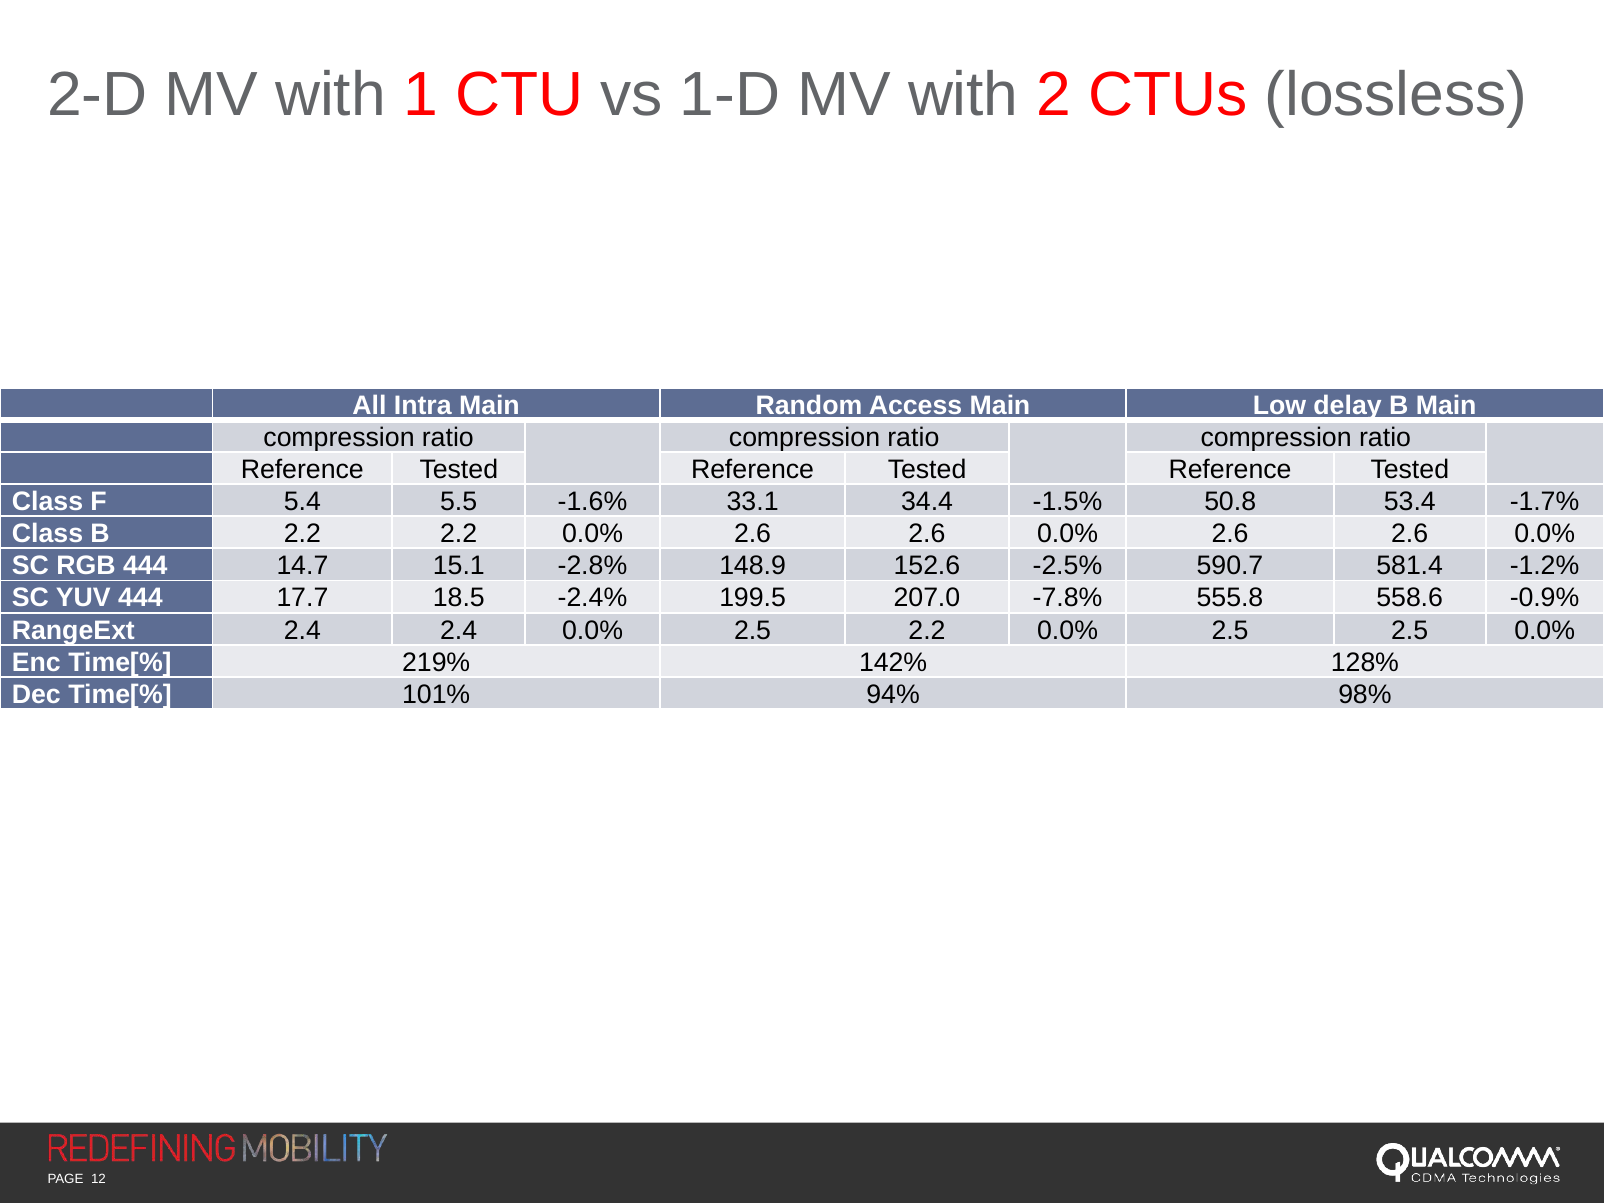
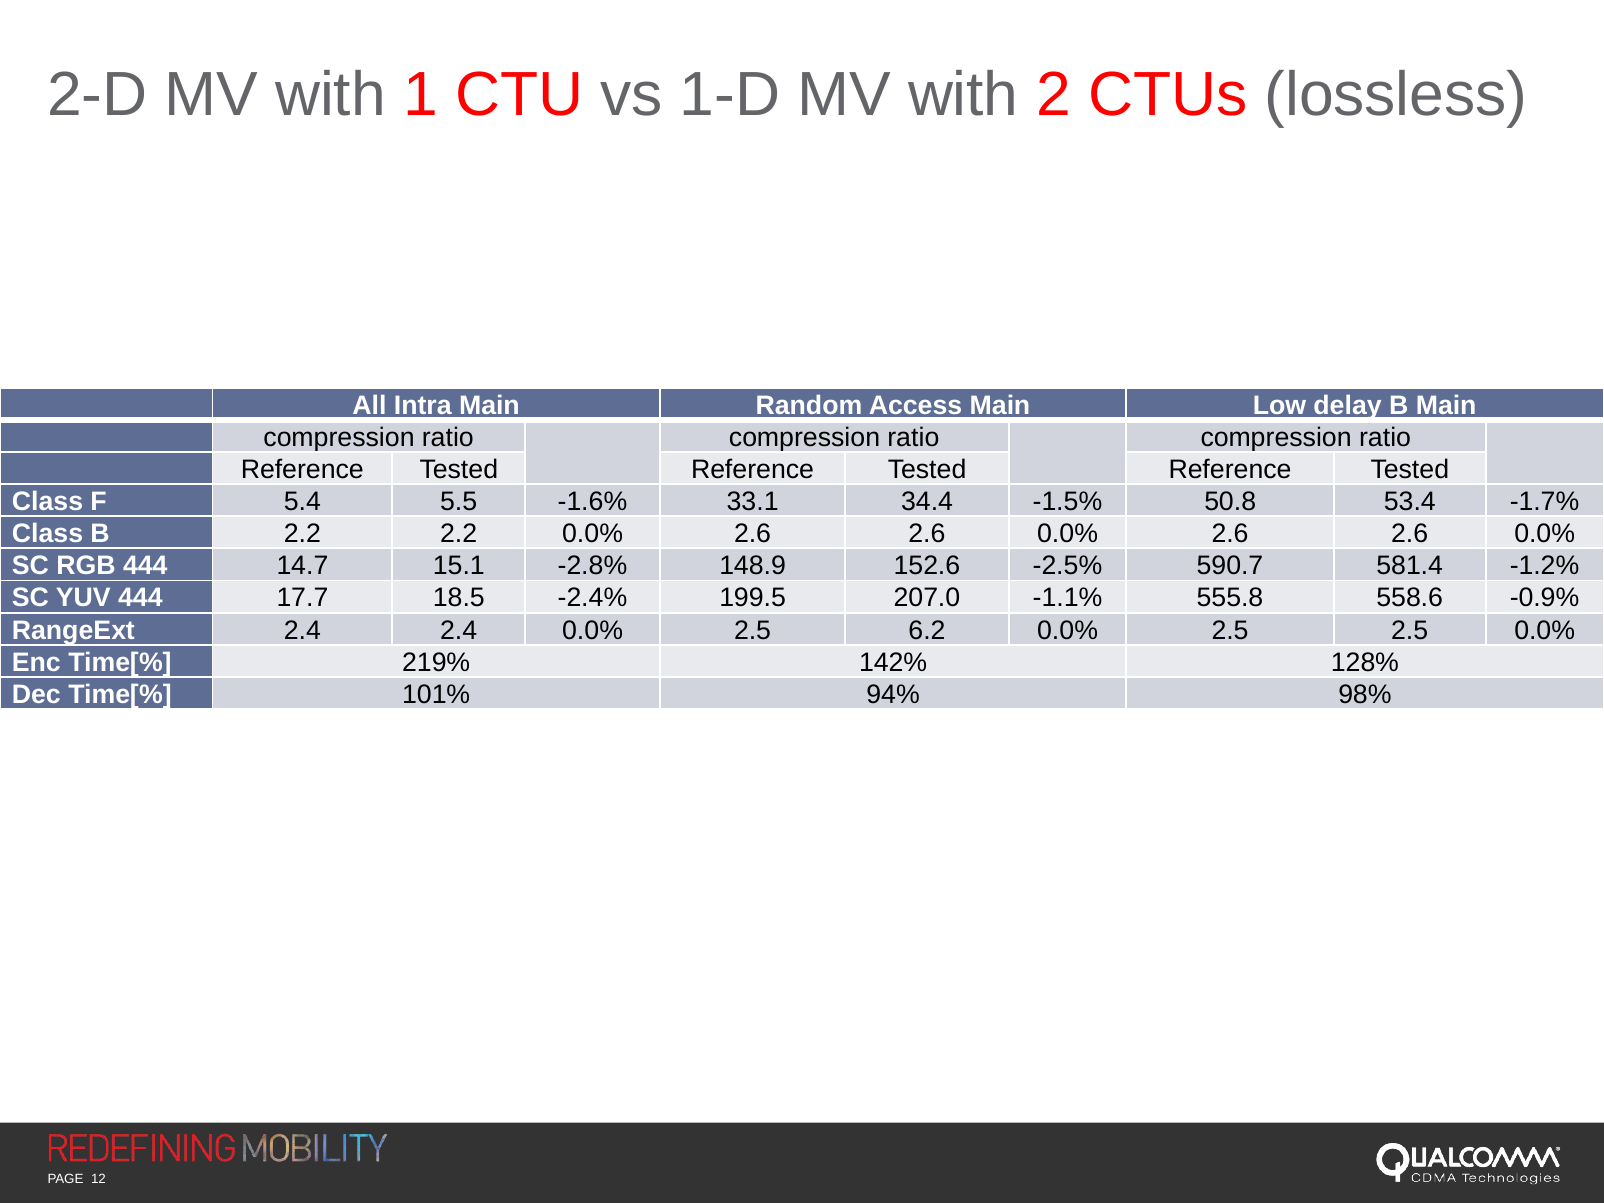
-7.8%: -7.8% -> -1.1%
2.5 2.2: 2.2 -> 6.2
